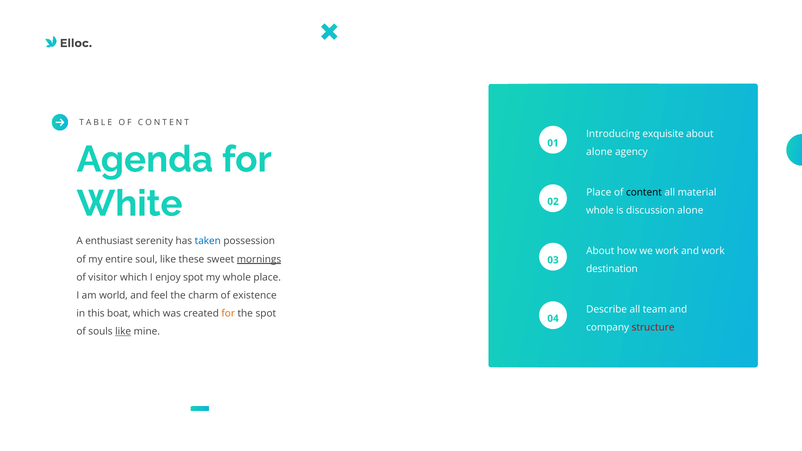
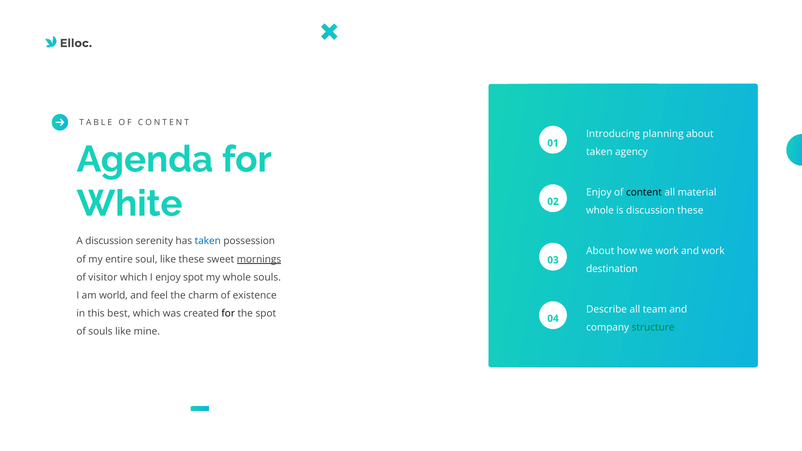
exquisite: exquisite -> planning
alone at (599, 152): alone -> taken
Place at (599, 193): Place -> Enjoy
discussion alone: alone -> these
A enthusiast: enthusiast -> discussion
whole place: place -> souls
boat: boat -> best
for at (228, 313) colour: orange -> black
structure colour: red -> green
like at (123, 331) underline: present -> none
